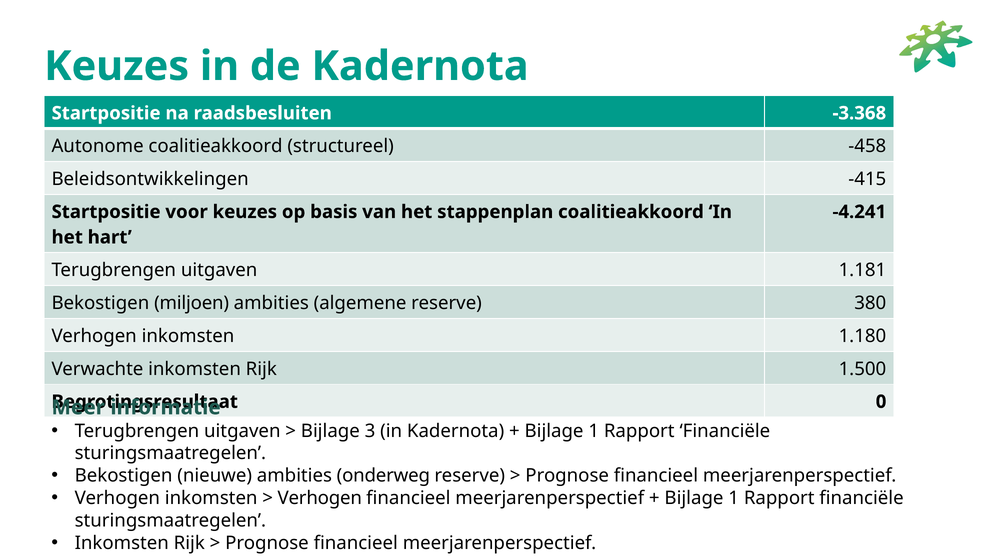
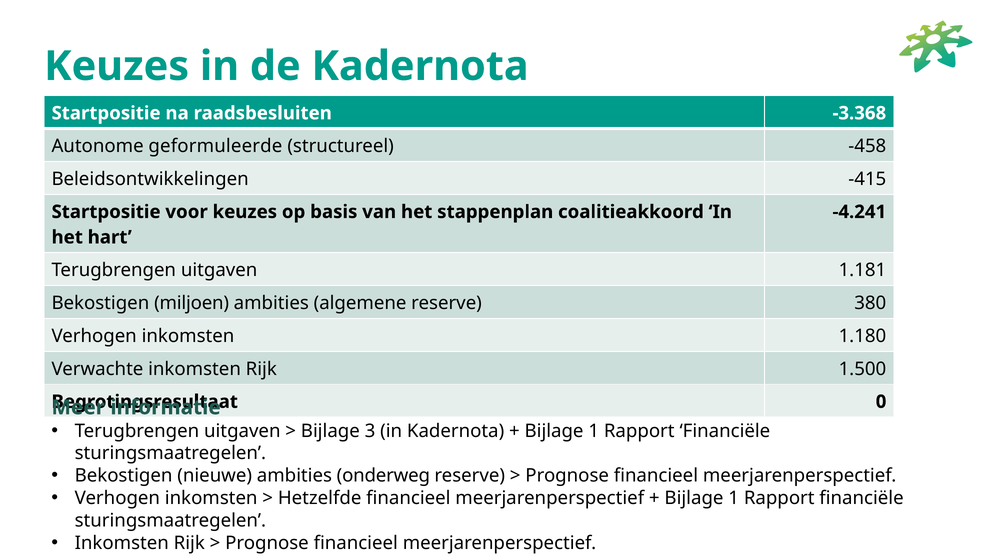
Autonome coalitieakkoord: coalitieakkoord -> geformuleerde
Verhogen at (320, 498): Verhogen -> Hetzelfde
